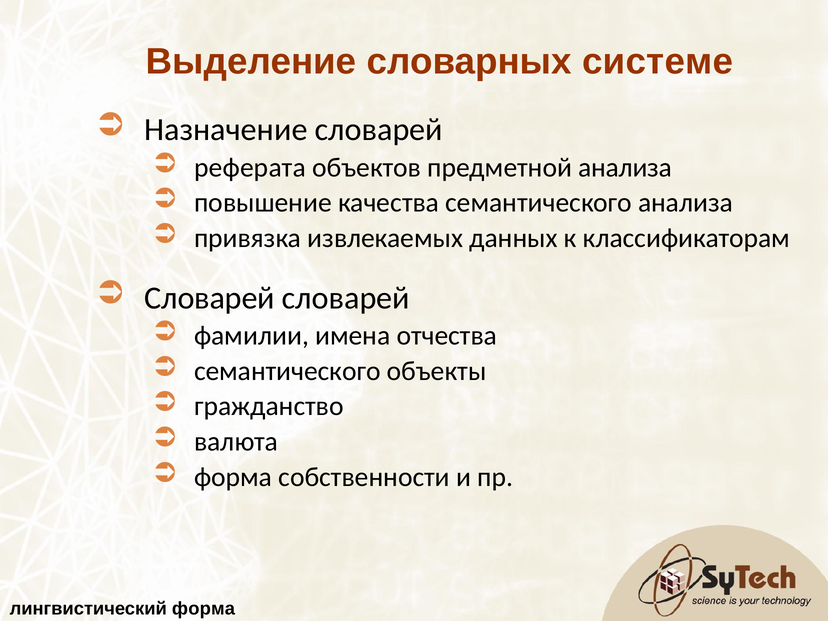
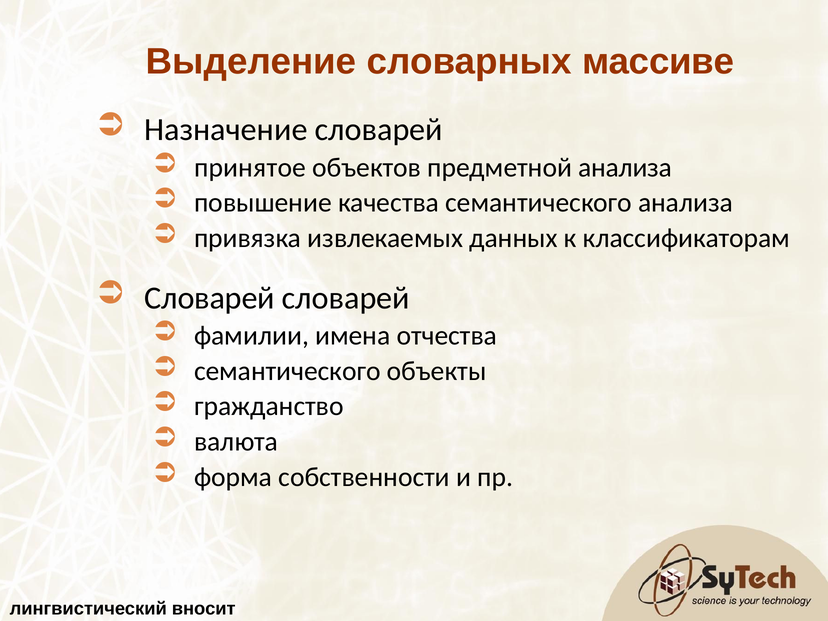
системе: системе -> массиве
реферата: реферата -> принятое
лингвистический форма: форма -> вносит
